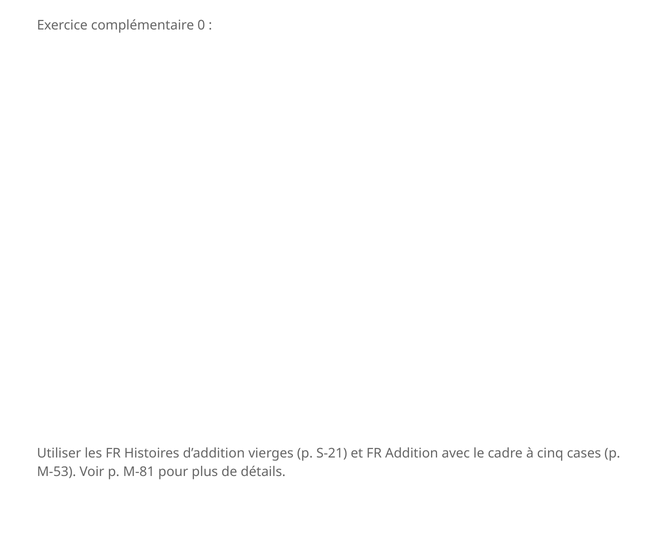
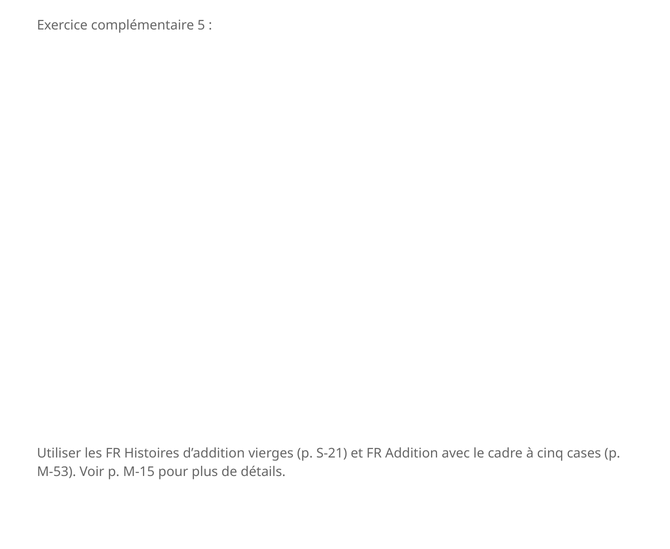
0: 0 -> 5
M-81: M-81 -> M-15
